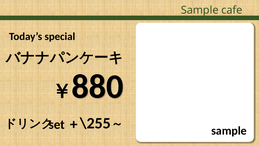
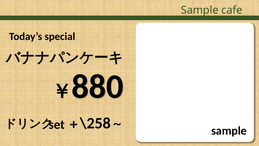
\255: \255 -> \258
